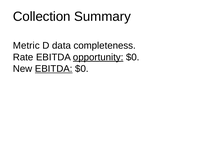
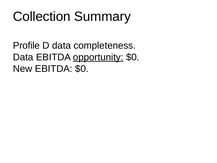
Metric: Metric -> Profile
Rate at (23, 57): Rate -> Data
EBITDA at (54, 69) underline: present -> none
